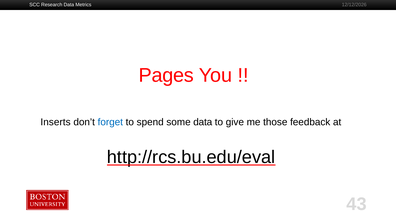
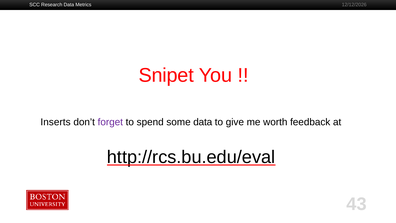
Pages: Pages -> Snipet
forget colour: blue -> purple
those: those -> worth
